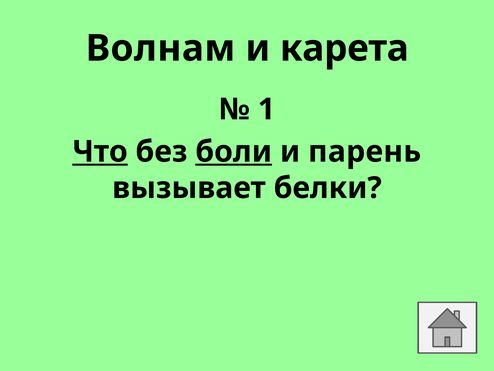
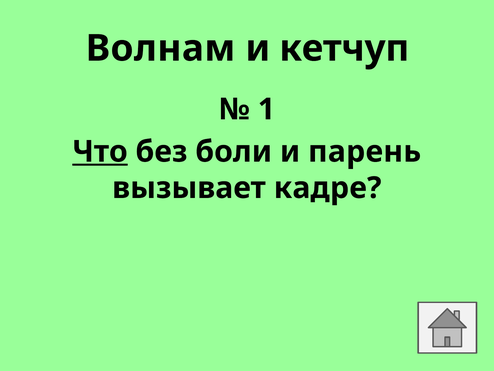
карета: карета -> кетчуп
боли underline: present -> none
белки: белки -> кадре
